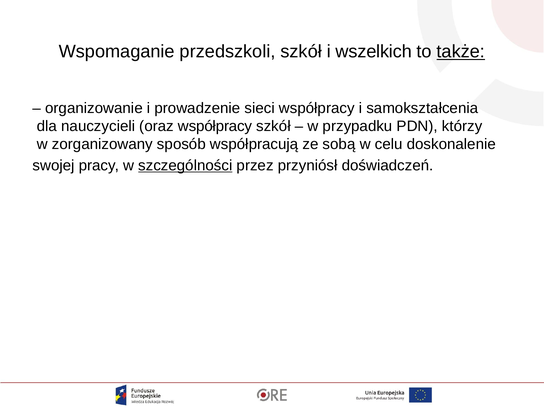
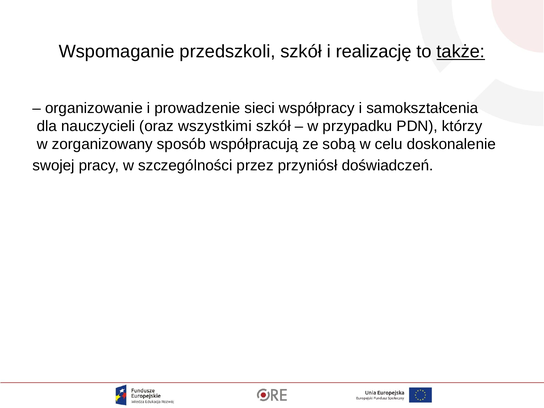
wszelkich: wszelkich -> realizację
oraz współpracy: współpracy -> wszystkimi
szczególności underline: present -> none
